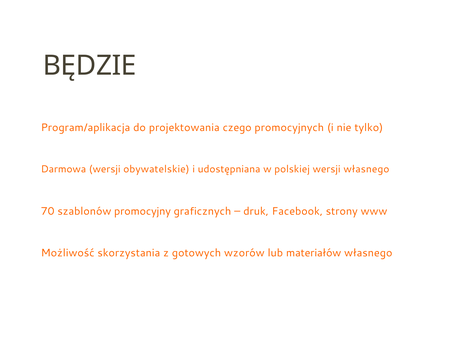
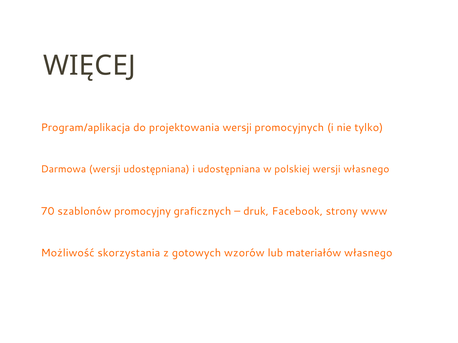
BĘDZIE: BĘDZIE -> WIĘCEJ
projektowania czego: czego -> wersji
wersji obywatelskie: obywatelskie -> udostępniana
